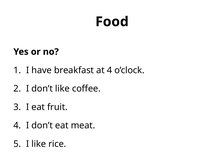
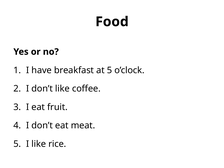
at 4: 4 -> 5
